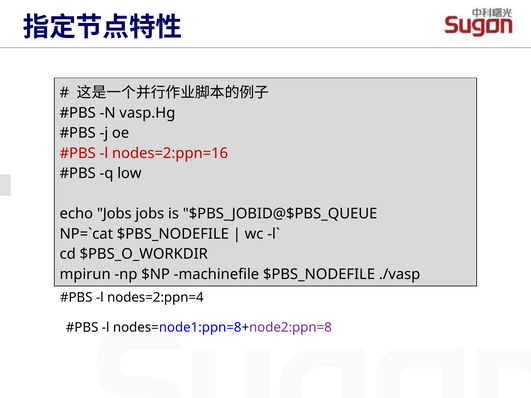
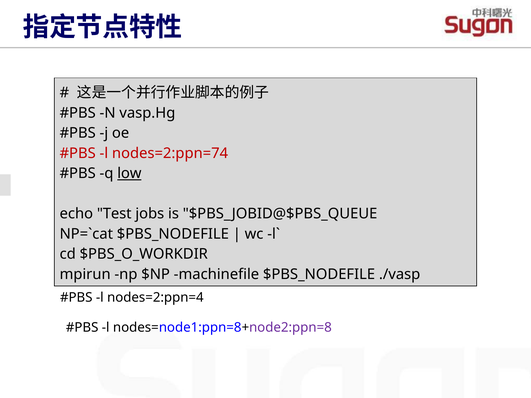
nodes=2:ppn=16: nodes=2:ppn=16 -> nodes=2:ppn=74
low underline: none -> present
echo Jobs: Jobs -> Test
